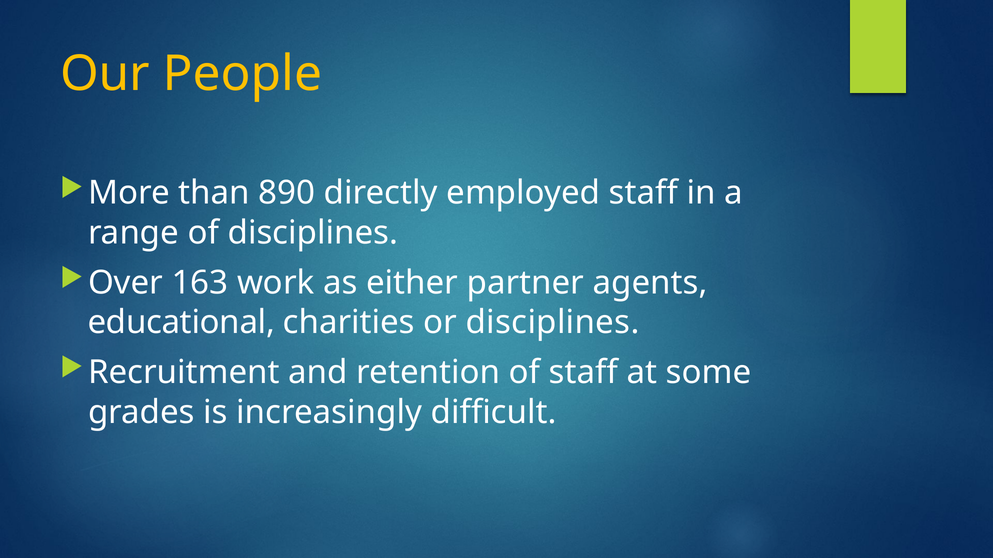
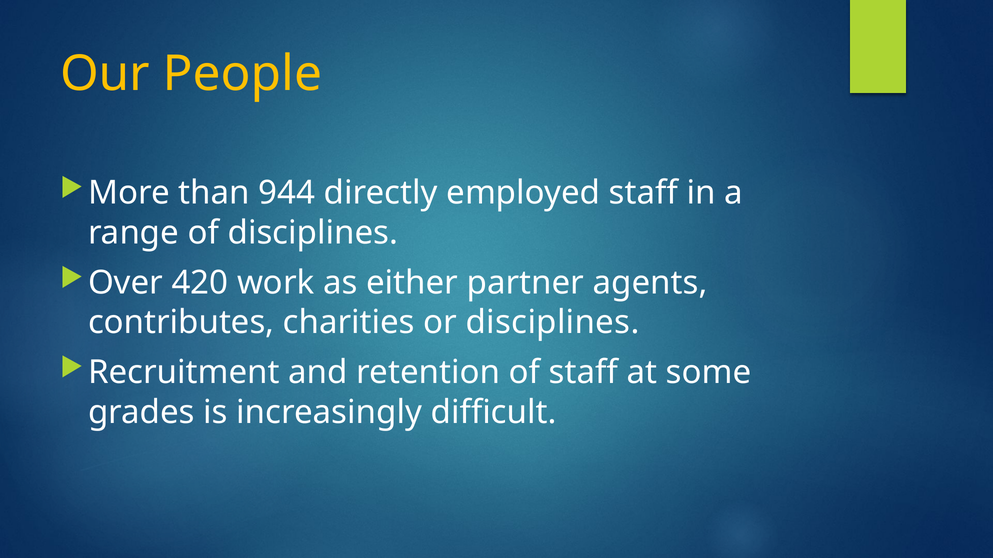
890: 890 -> 944
163: 163 -> 420
educational: educational -> contributes
